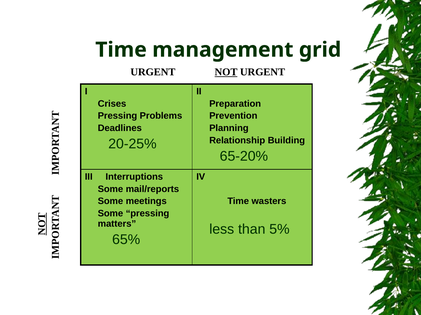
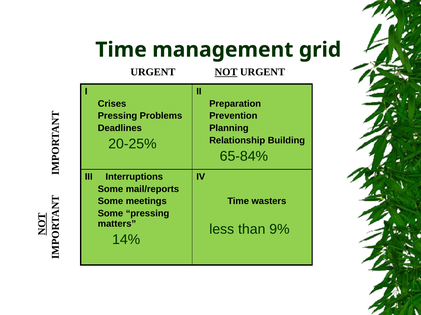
65-20%: 65-20% -> 65-84%
5%: 5% -> 9%
65%: 65% -> 14%
